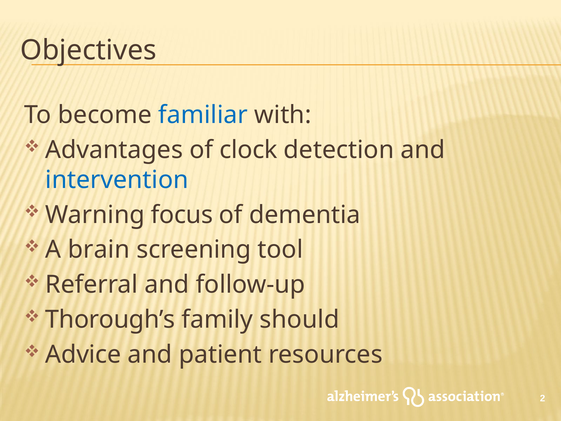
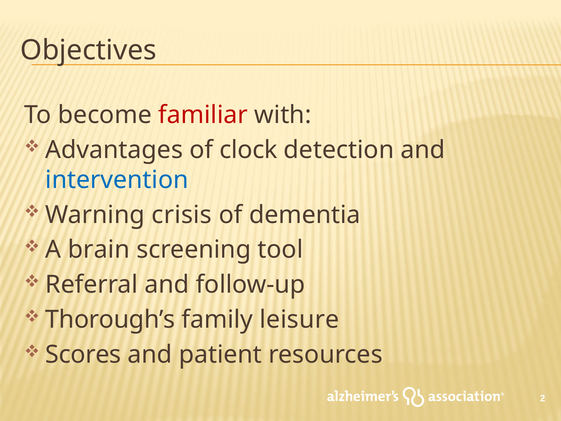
familiar colour: blue -> red
focus: focus -> crisis
should: should -> leisure
Advice: Advice -> Scores
